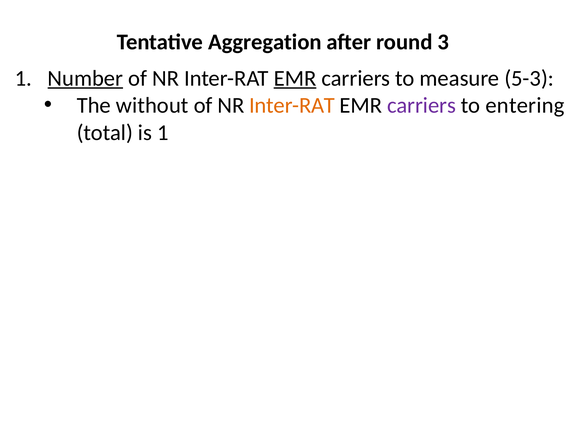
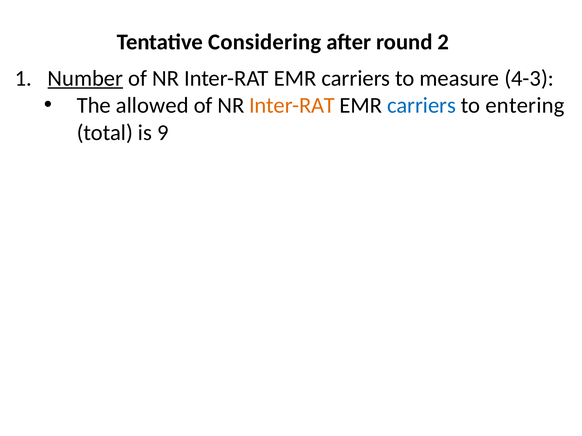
Aggregation: Aggregation -> Considering
3: 3 -> 2
EMR at (295, 78) underline: present -> none
5-3: 5-3 -> 4-3
without: without -> allowed
carriers at (421, 106) colour: purple -> blue
is 1: 1 -> 9
